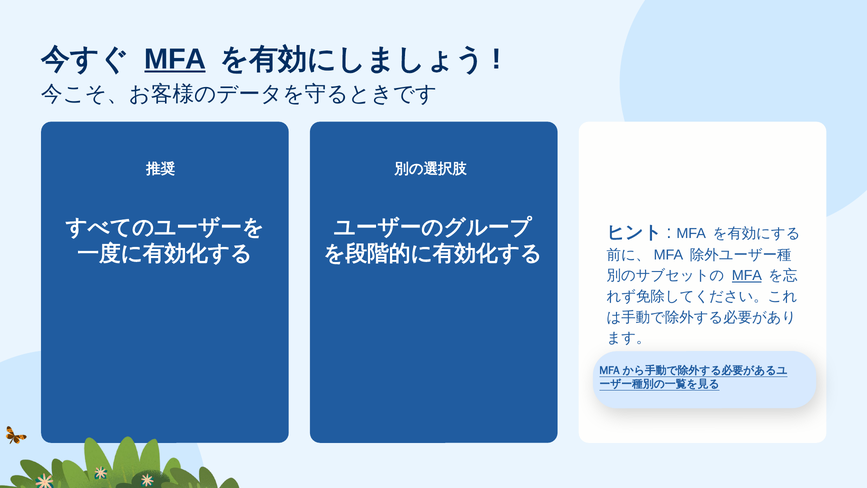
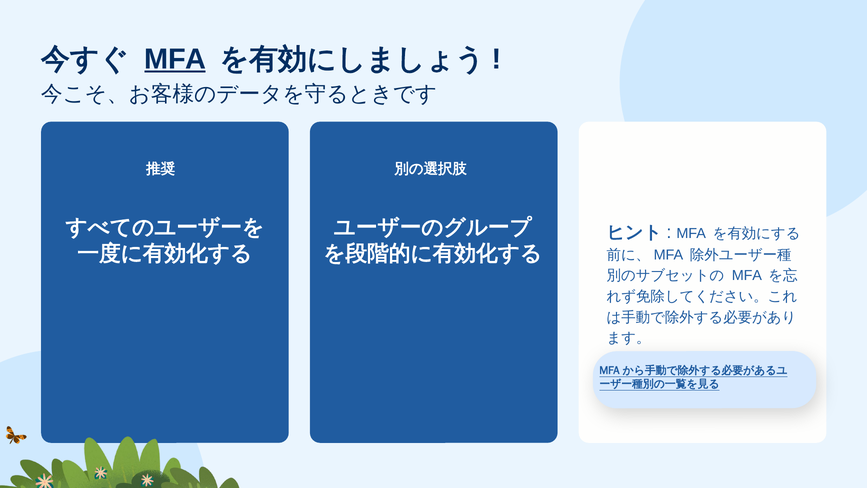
MFA at (747, 276) underline: present -> none
